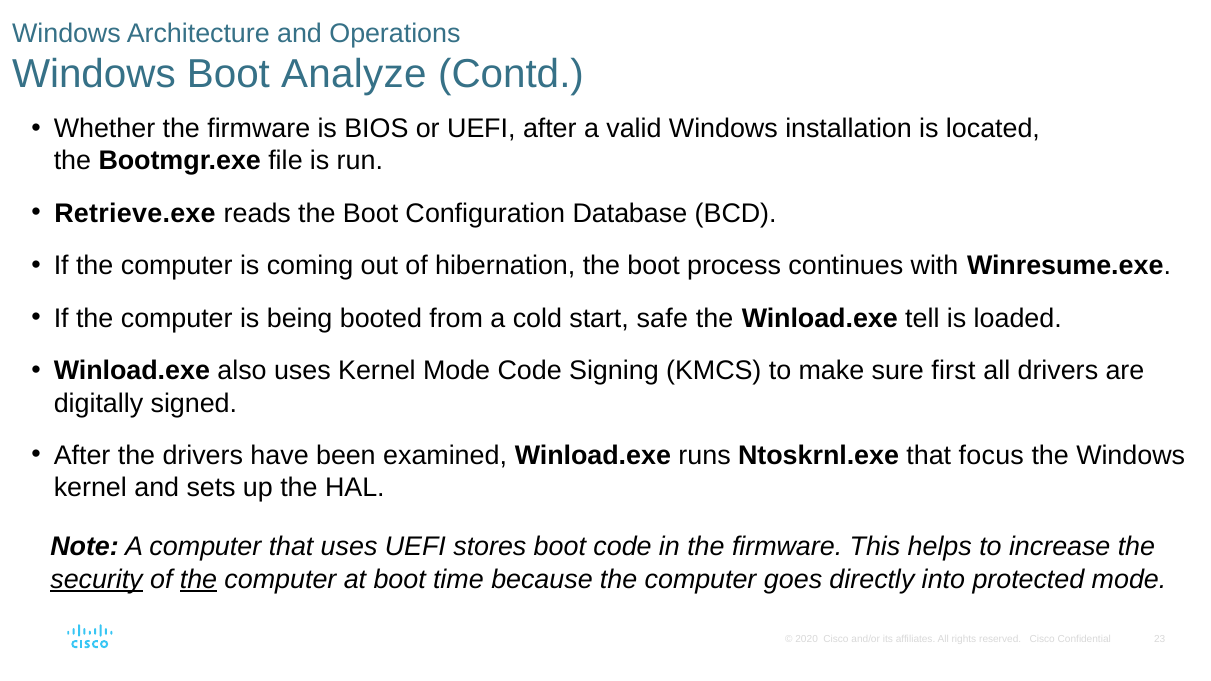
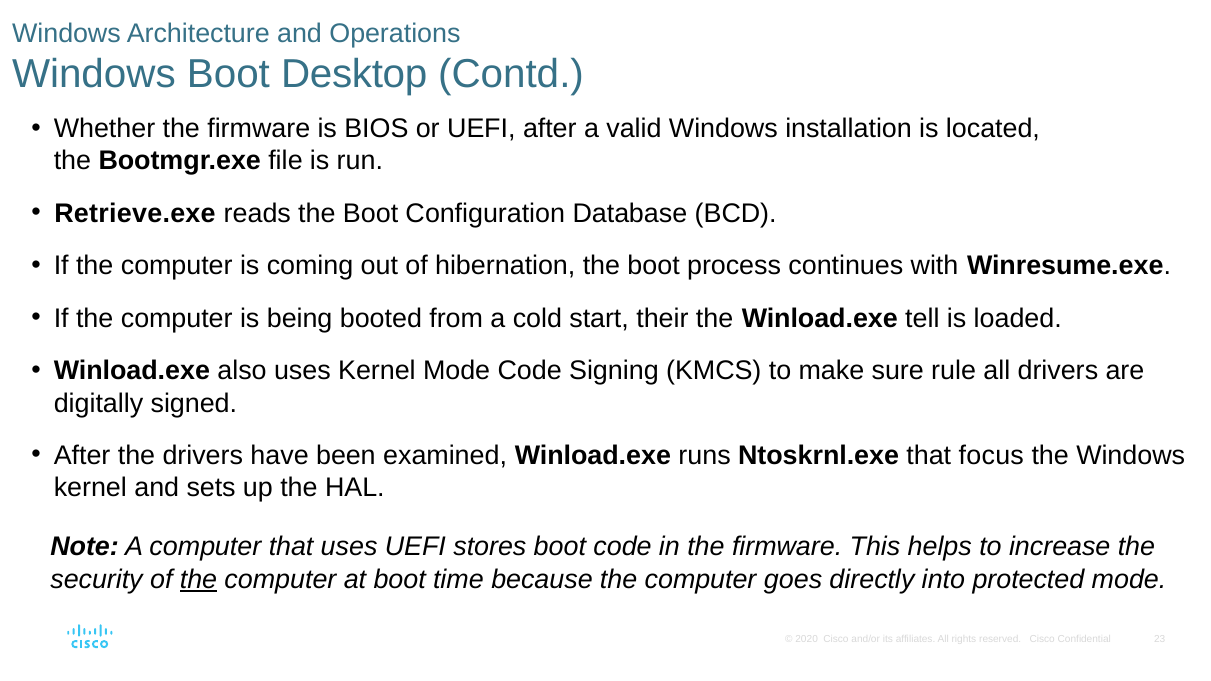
Analyze: Analyze -> Desktop
safe: safe -> their
first: first -> rule
security underline: present -> none
